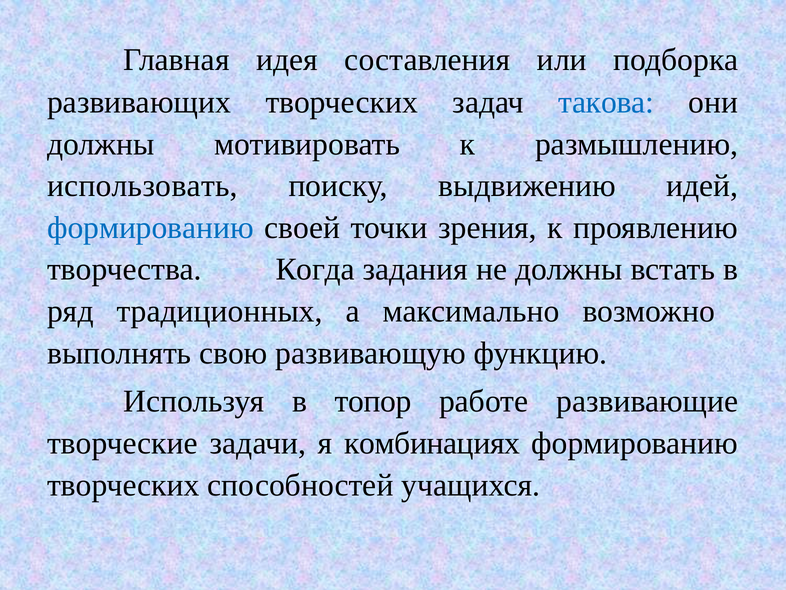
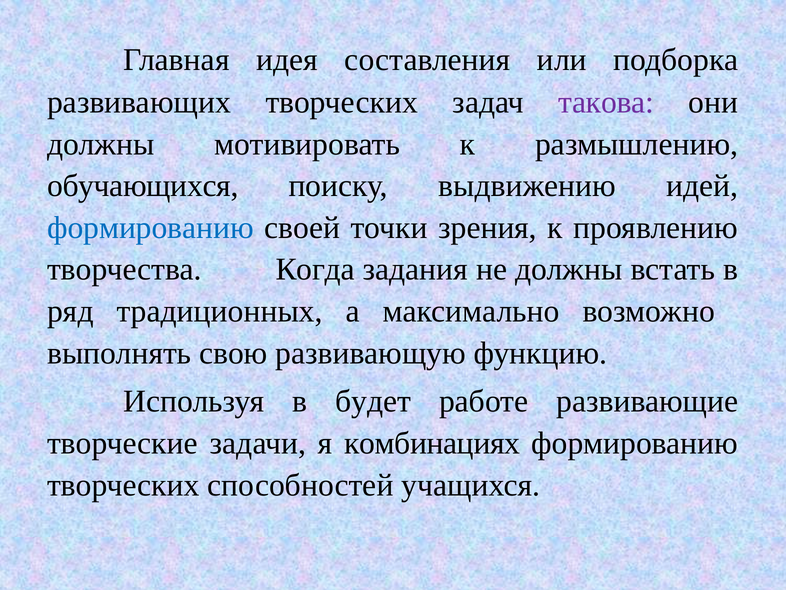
такова colour: blue -> purple
использовать: использовать -> обучающихся
топор: топор -> будет
